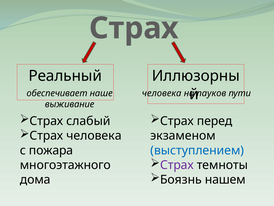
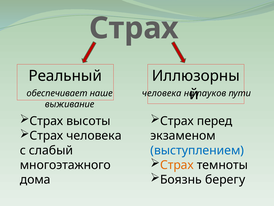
слабый: слабый -> высоты
пожара: пожара -> слабый
Страх at (177, 165) colour: purple -> orange
нашем: нашем -> берегу
